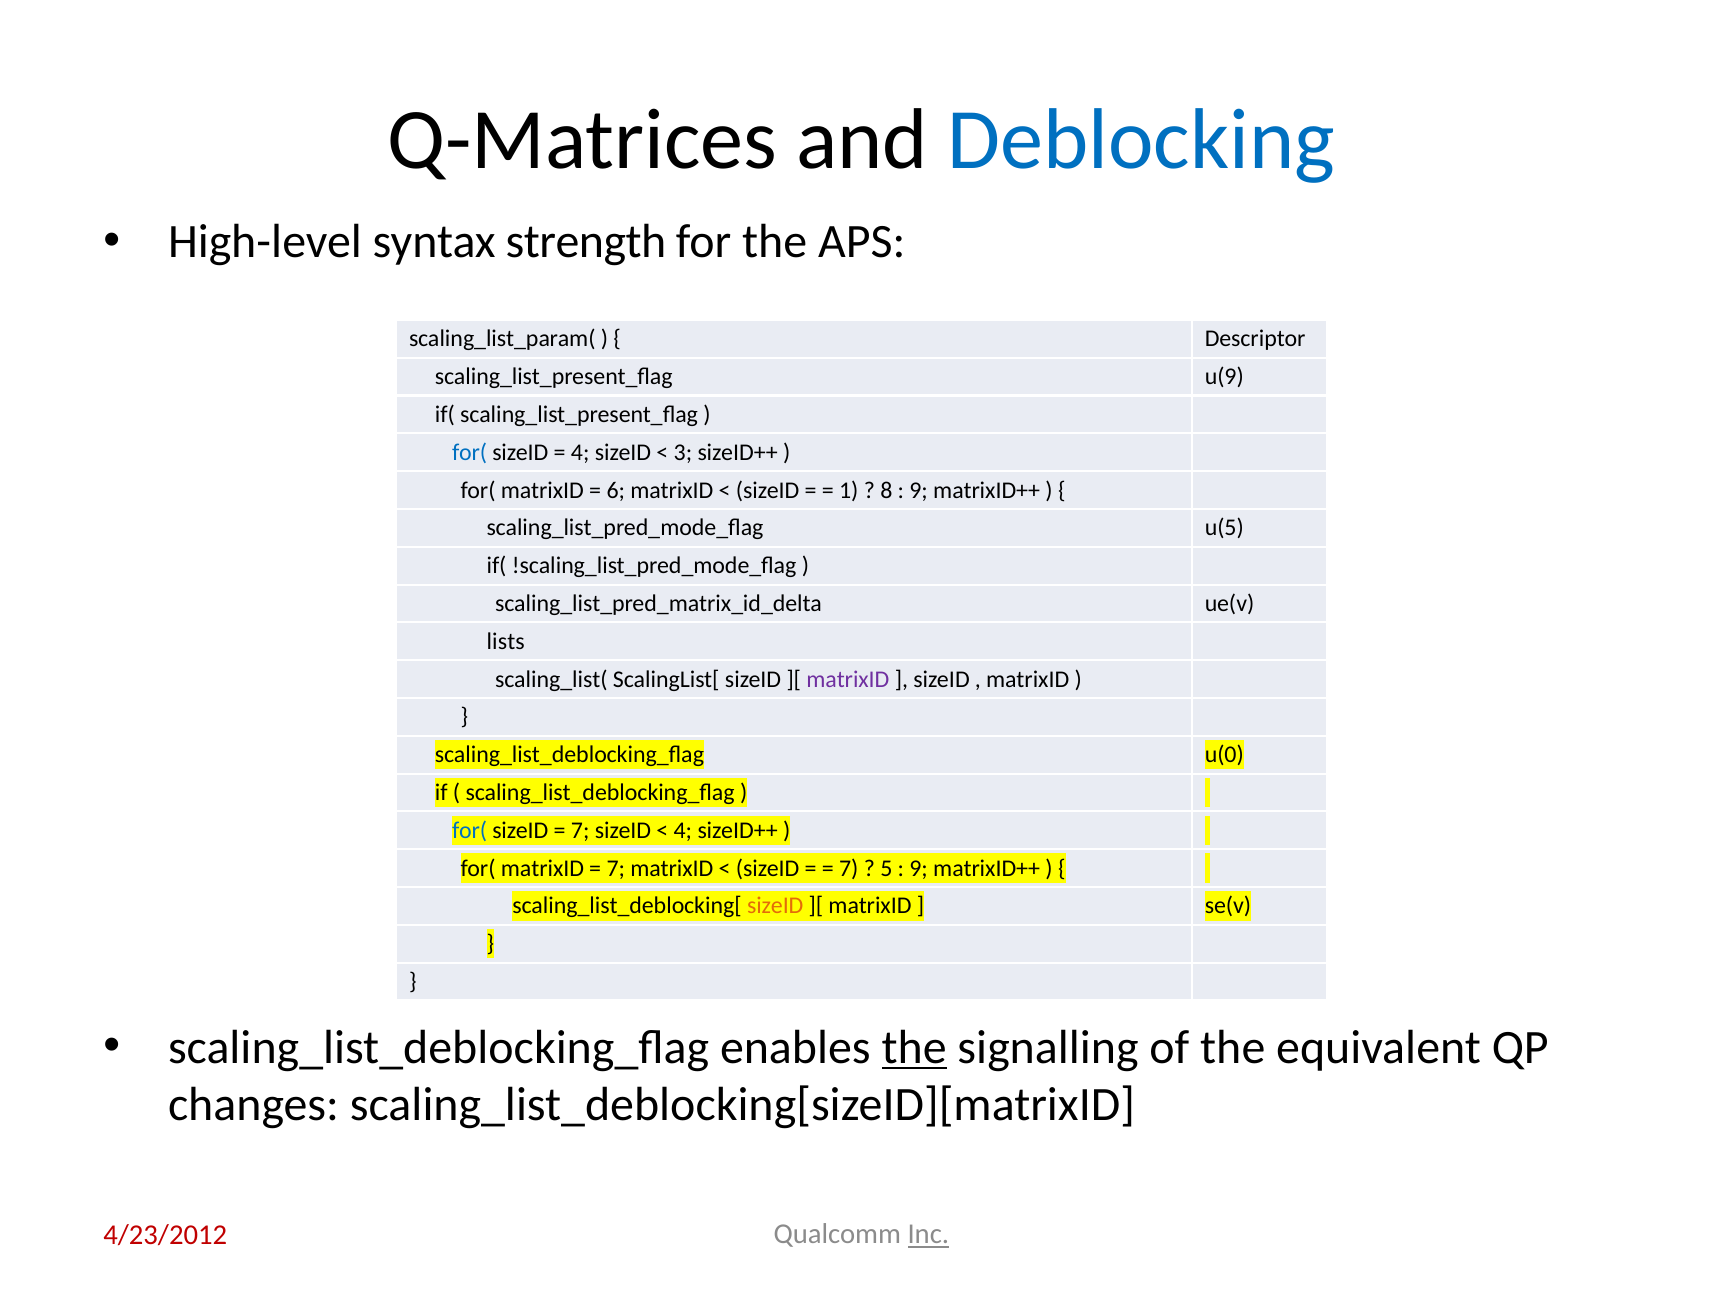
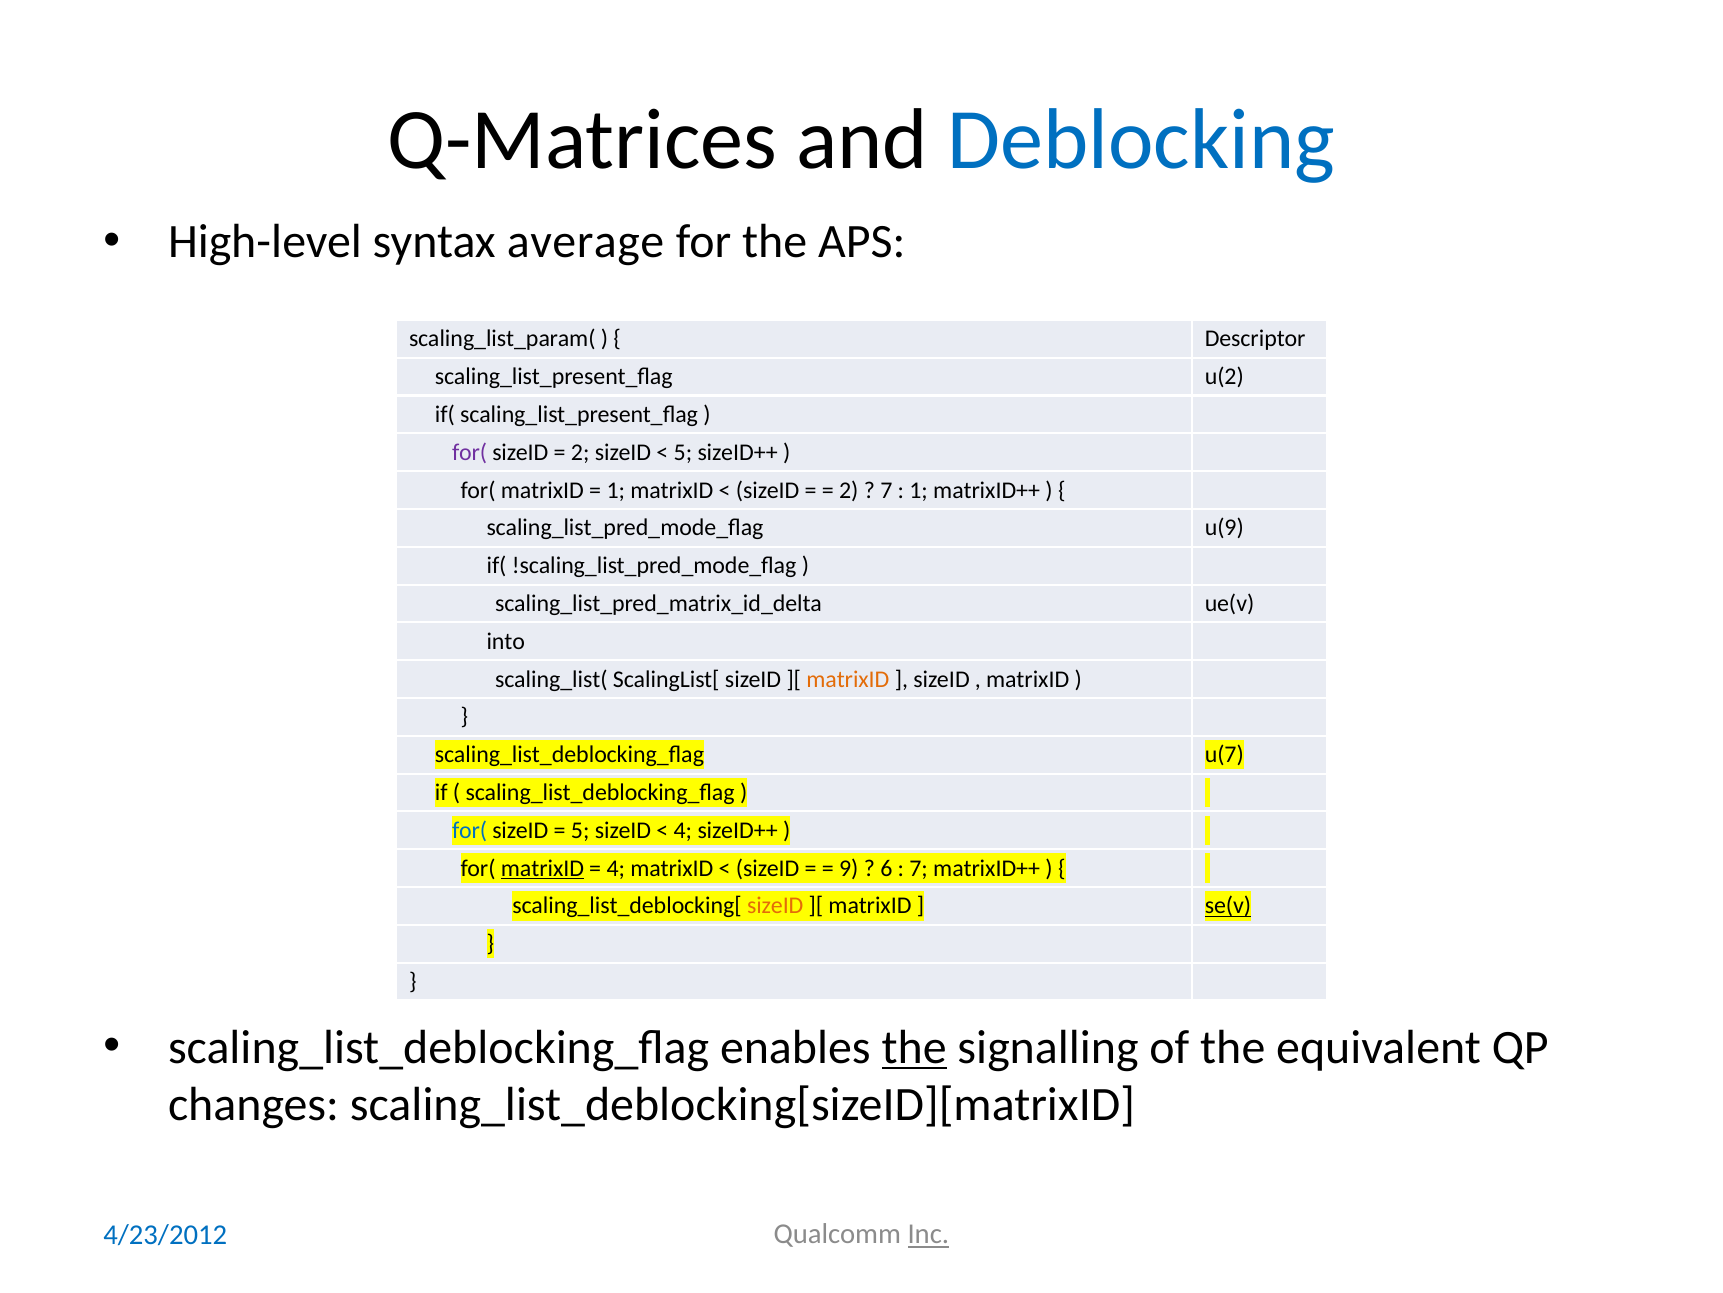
strength: strength -> average
u(9: u(9 -> u(2
for( at (470, 452) colour: blue -> purple
4 at (580, 452): 4 -> 2
3 at (683, 452): 3 -> 5
6 at (616, 490): 6 -> 1
1 at (849, 490): 1 -> 2
8 at (886, 490): 8 -> 7
9 at (919, 490): 9 -> 1
u(5: u(5 -> u(9
lists: lists -> into
matrixID at (848, 679) colour: purple -> orange
u(0: u(0 -> u(7
7 at (580, 830): 7 -> 5
matrixID at (542, 868) underline: none -> present
7 at (616, 868): 7 -> 4
7 at (849, 868): 7 -> 9
5: 5 -> 6
9 at (919, 868): 9 -> 7
se(v underline: none -> present
4/23/2012 colour: red -> blue
